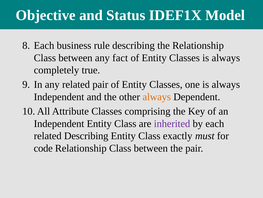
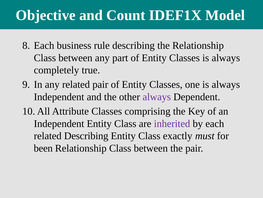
Status: Status -> Count
fact: fact -> part
always at (157, 97) colour: orange -> purple
code: code -> been
